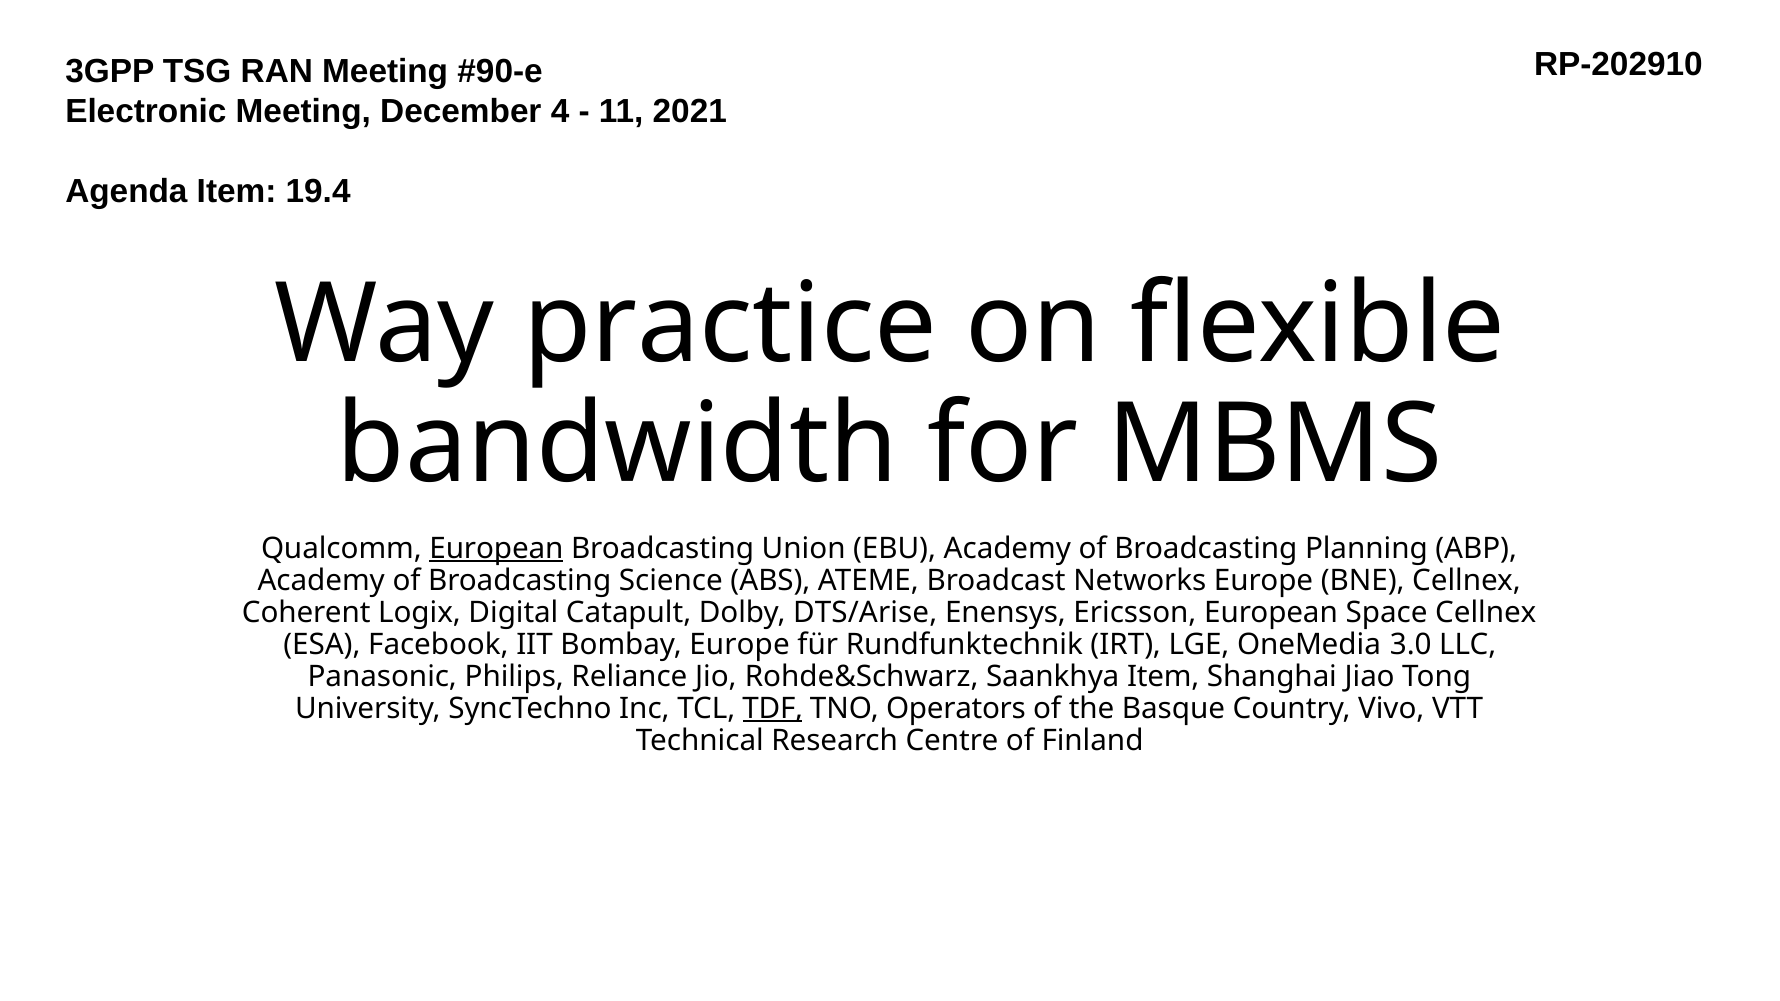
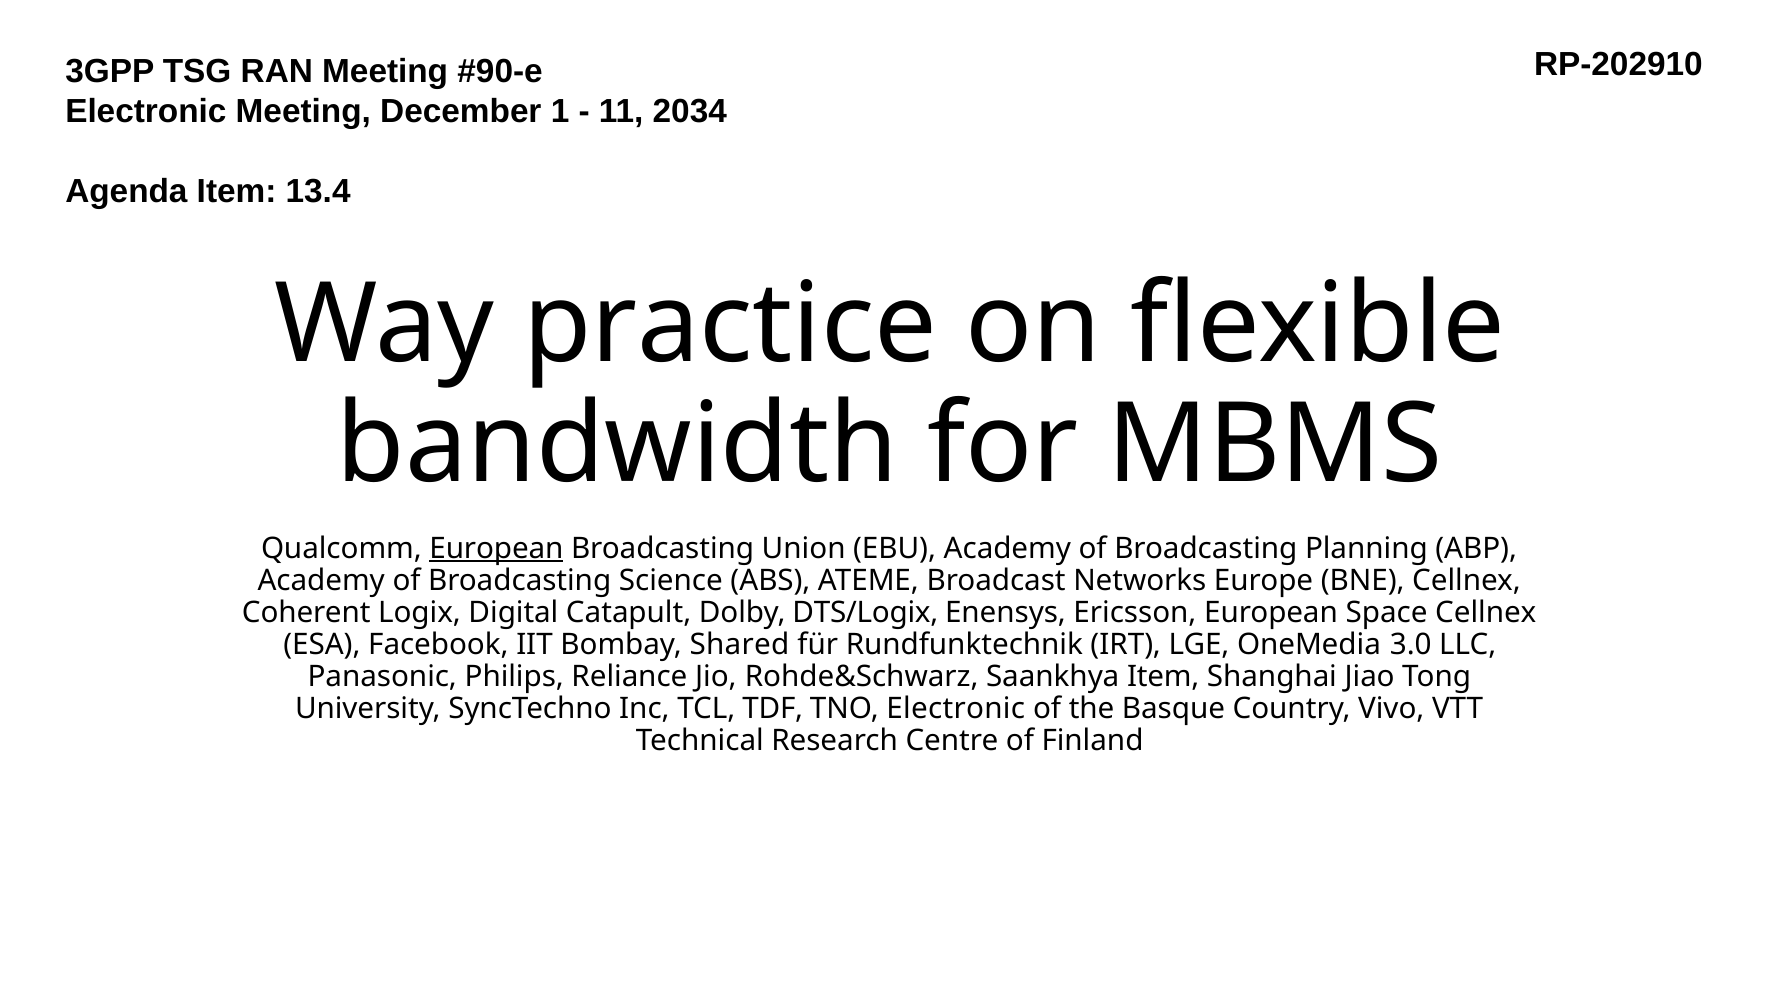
4: 4 -> 1
2021: 2021 -> 2034
19.4: 19.4 -> 13.4
DTS/Arise: DTS/Arise -> DTS/Logix
Bombay Europe: Europe -> Shared
TDF underline: present -> none
TNO Operators: Operators -> Electronic
